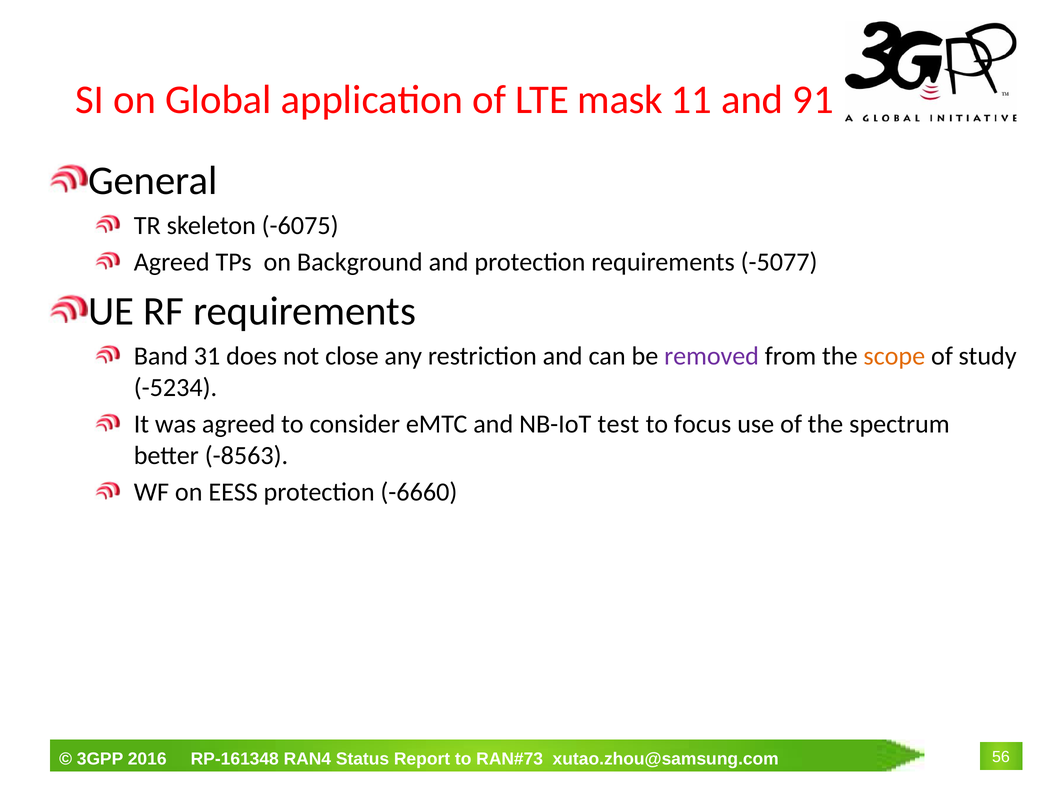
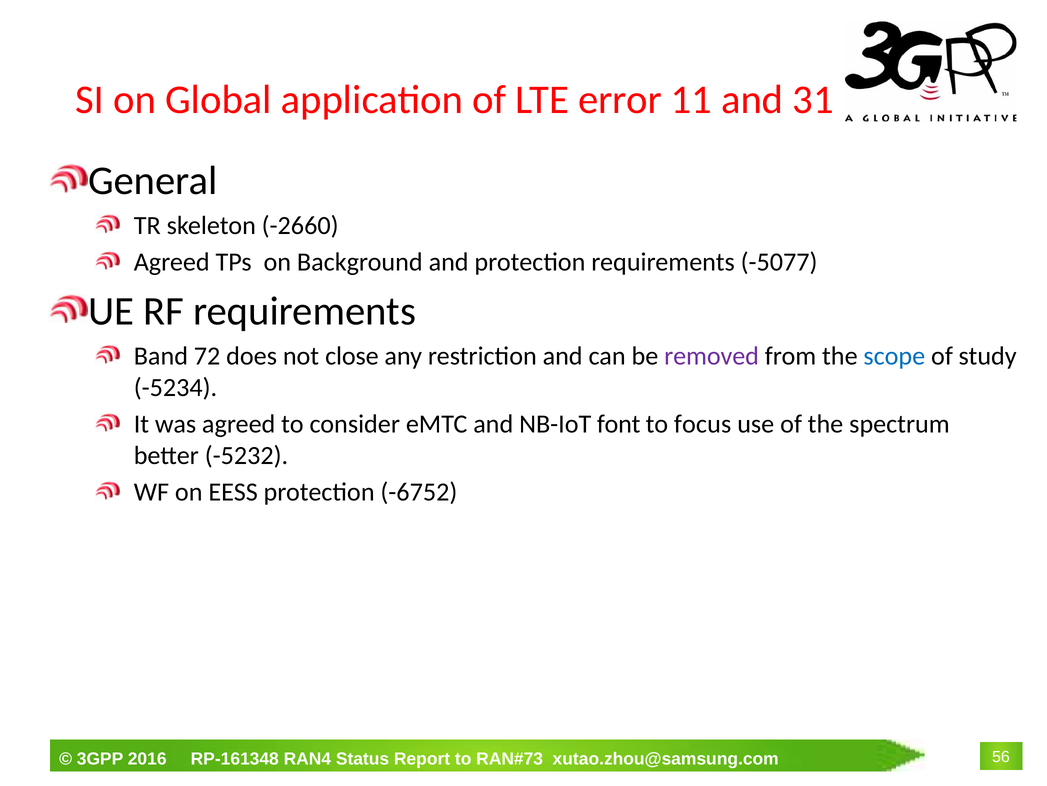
mask: mask -> error
91: 91 -> 31
-6075: -6075 -> -2660
31: 31 -> 72
scope colour: orange -> blue
test: test -> font
-8563: -8563 -> -5232
-6660: -6660 -> -6752
